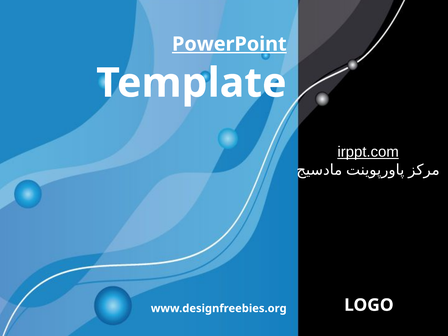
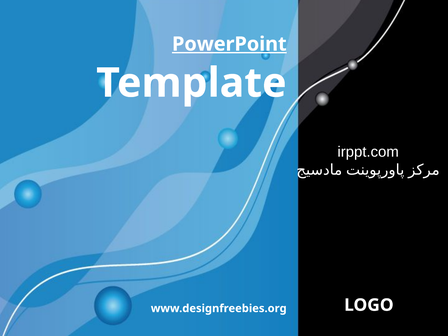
irppt.com underline: present -> none
